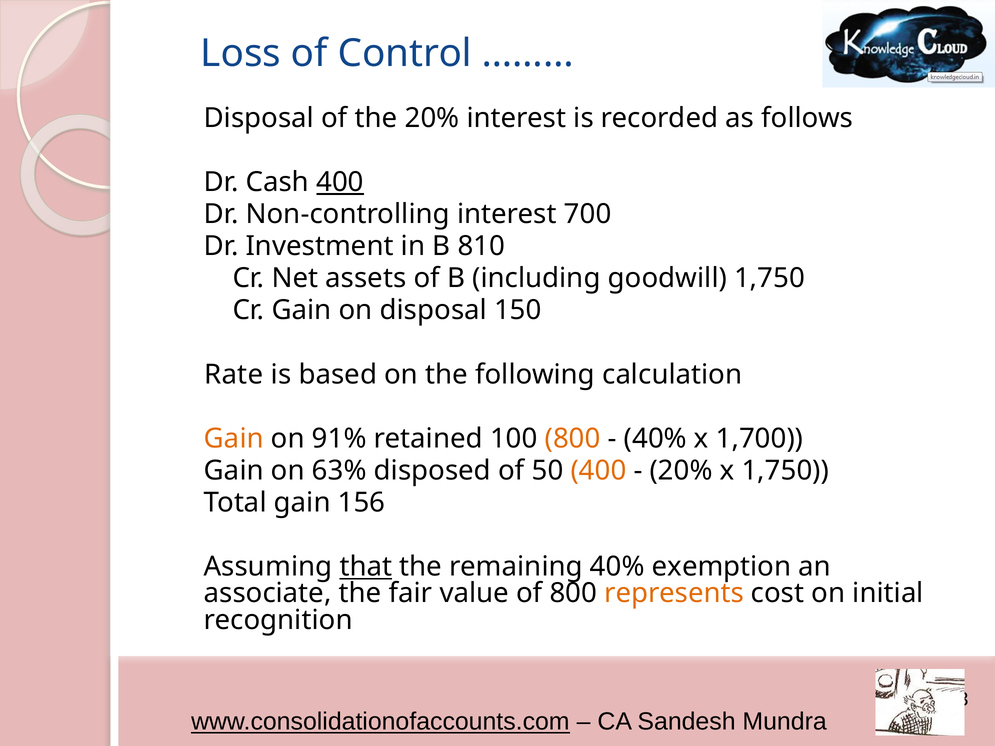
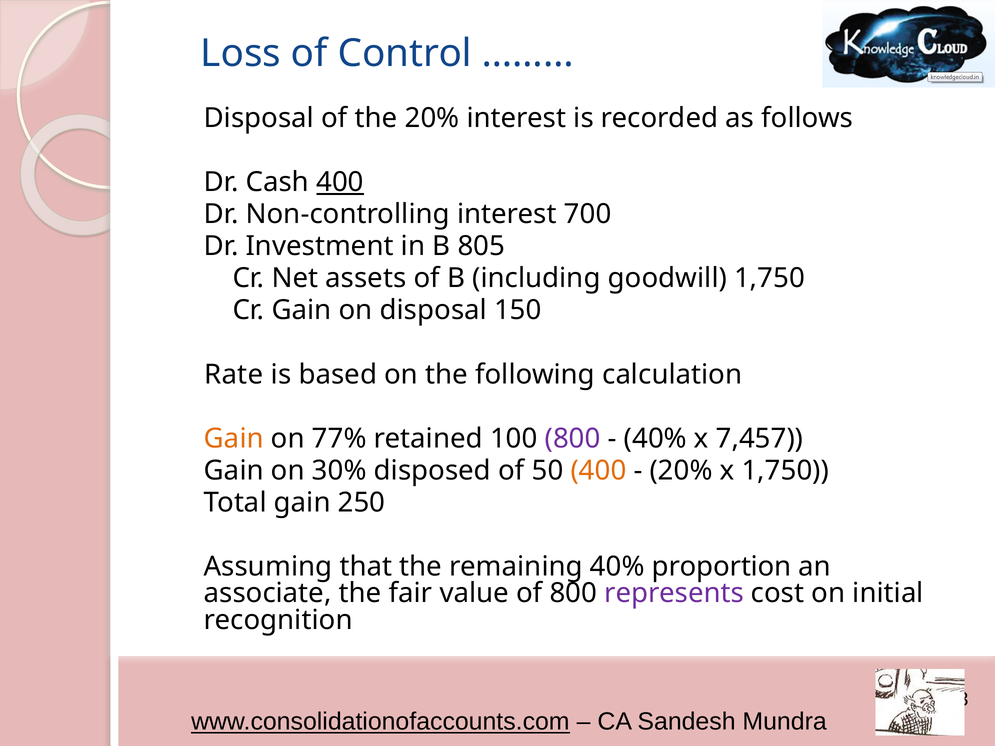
810: 810 -> 805
91%: 91% -> 77%
800 at (573, 439) colour: orange -> purple
1,700: 1,700 -> 7,457
63%: 63% -> 30%
156: 156 -> 250
that underline: present -> none
exemption: exemption -> proportion
represents colour: orange -> purple
